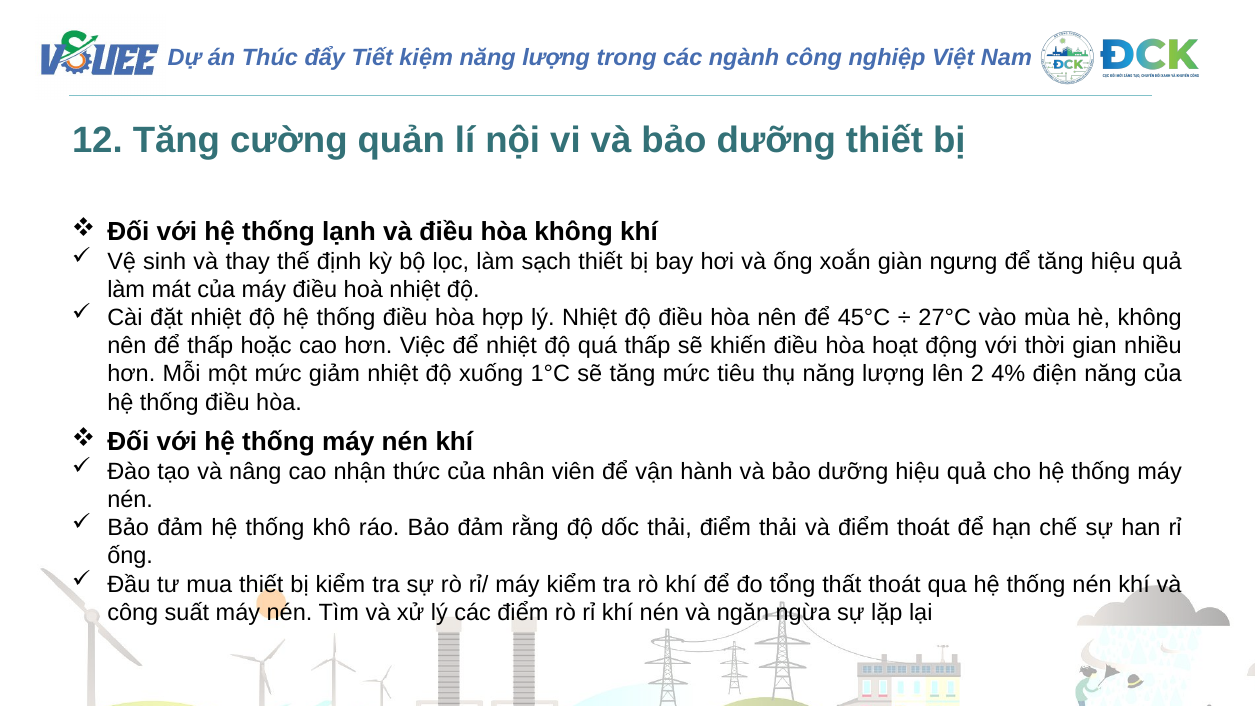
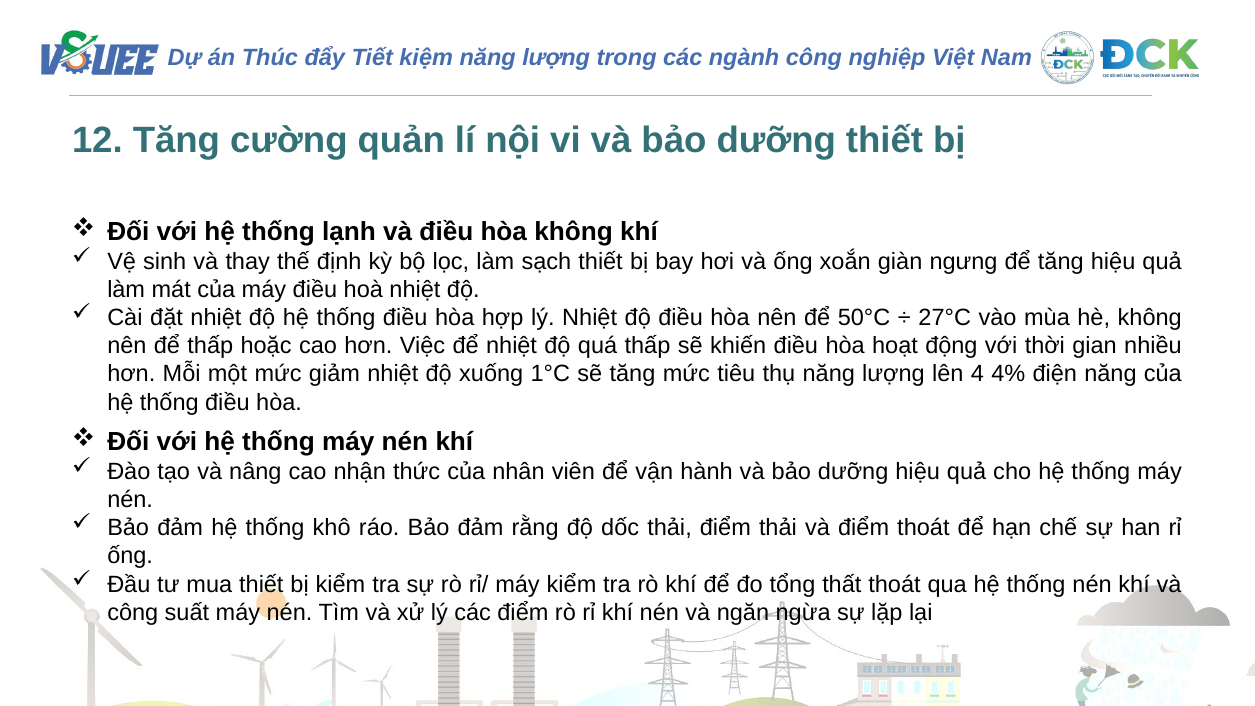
45°C: 45°C -> 50°C
2: 2 -> 4
